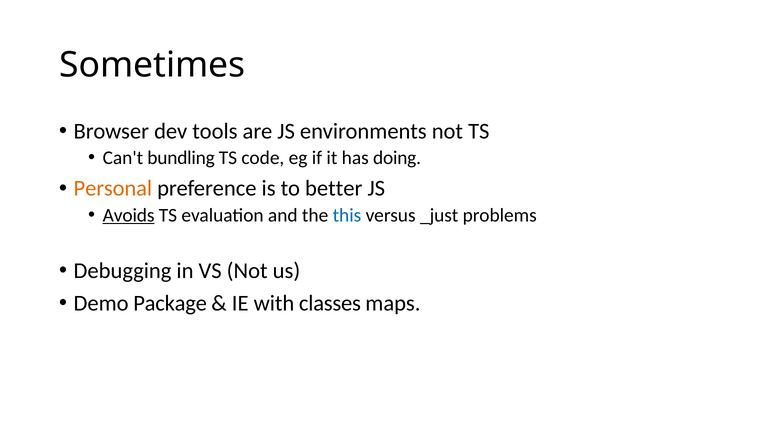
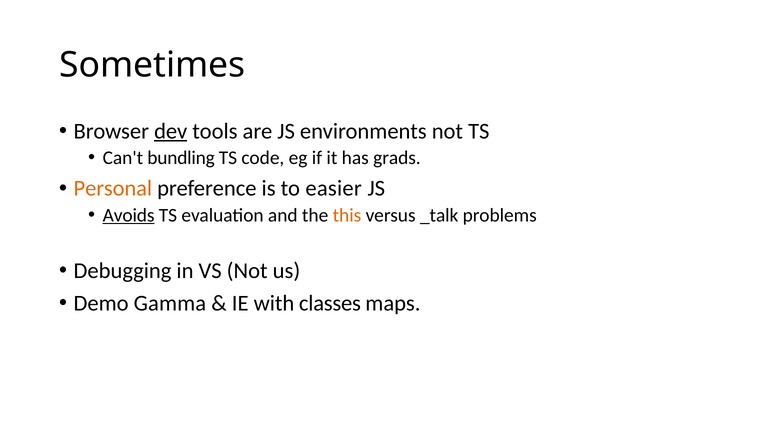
dev underline: none -> present
doing: doing -> grads
better: better -> easier
this colour: blue -> orange
_just: _just -> _talk
Package: Package -> Gamma
